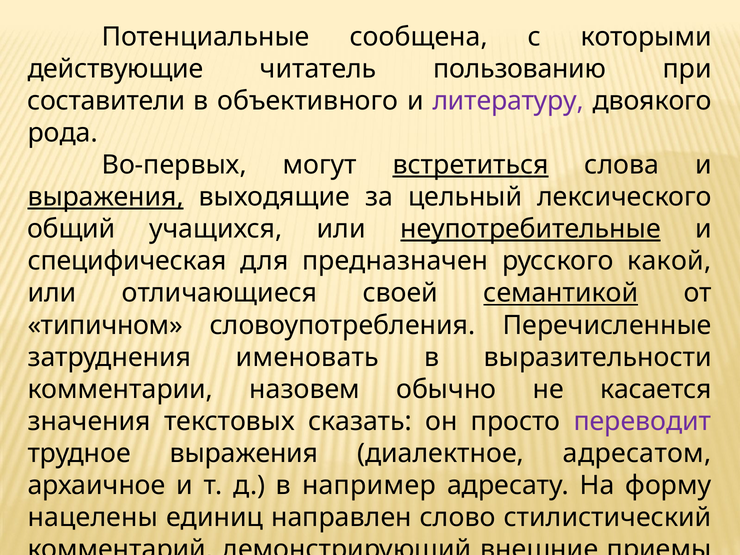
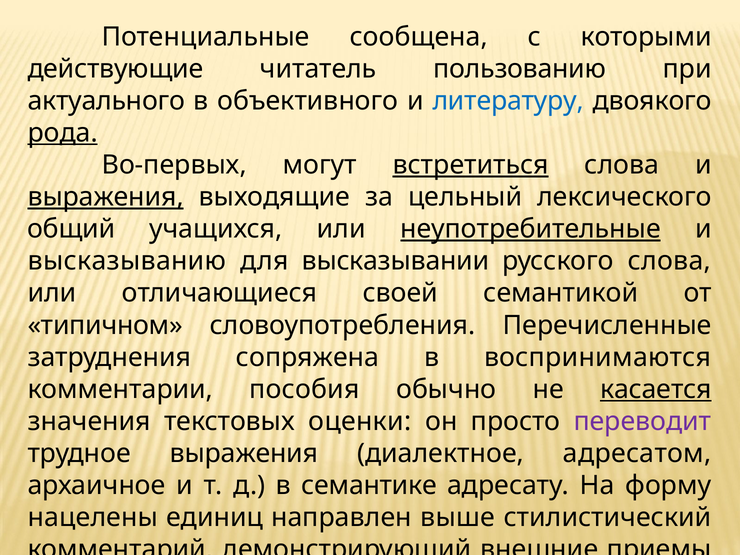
составители: составители -> актуального
литературу colour: purple -> blue
рода underline: none -> present
специфическая: специфическая -> высказыванию
предназначен: предназначен -> высказывании
русского какой: какой -> слова
семантикой underline: present -> none
именовать: именовать -> сопряжена
в выразительности: выразительности -> воспринимаются
назовем: назовем -> пособия
касается underline: none -> present
сказать: сказать -> оценки
например: например -> семантике
слово: слово -> выше
